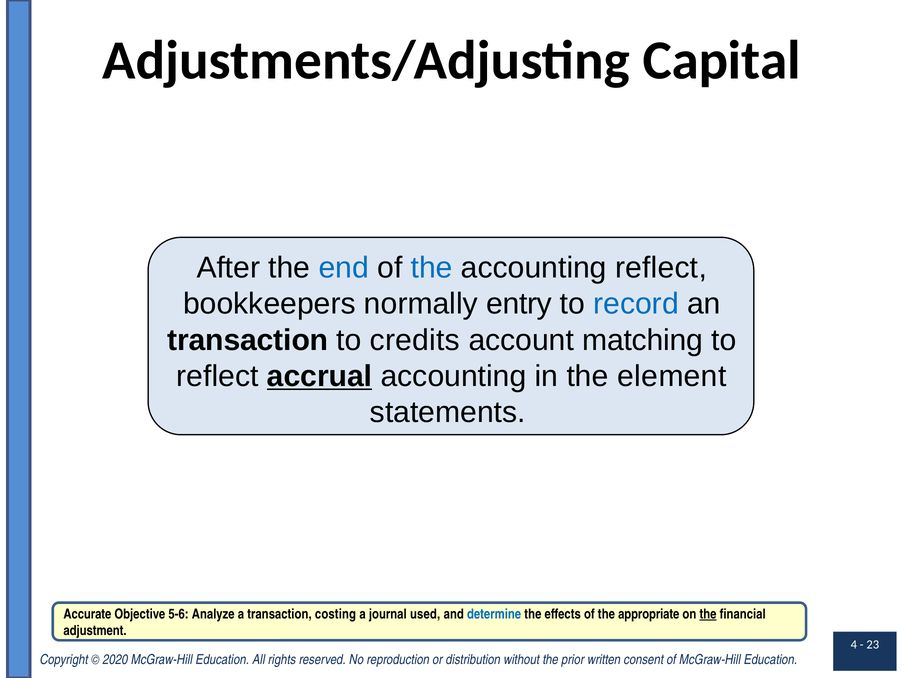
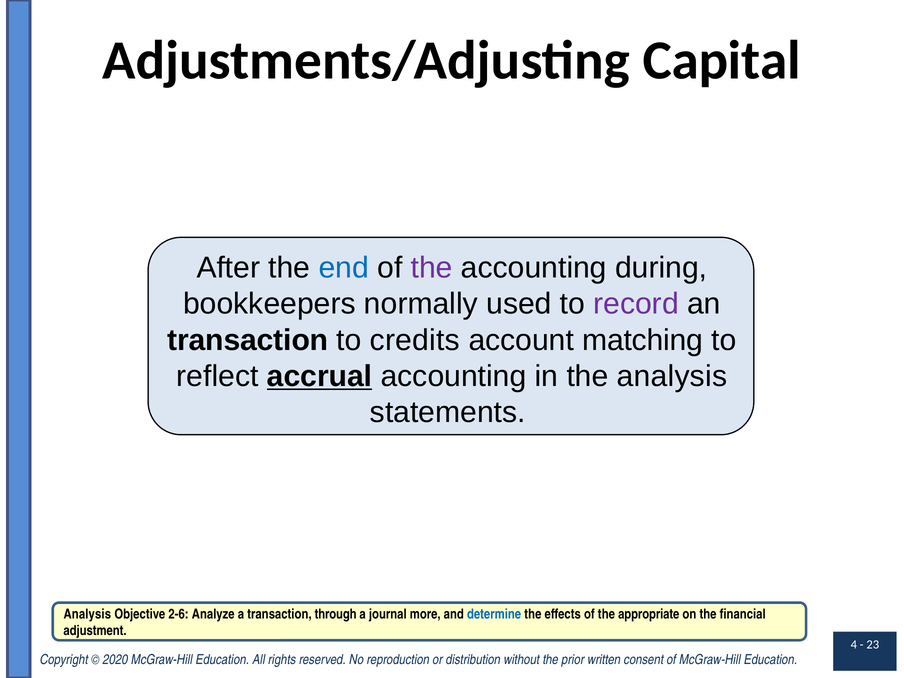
the at (432, 268) colour: blue -> purple
accounting reflect: reflect -> during
entry: entry -> used
record colour: blue -> purple
the element: element -> analysis
Accurate at (87, 614): Accurate -> Analysis
5-6: 5-6 -> 2-6
costing: costing -> through
used: used -> more
the at (708, 614) underline: present -> none
